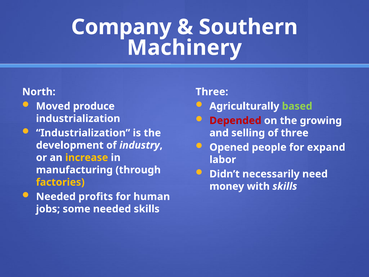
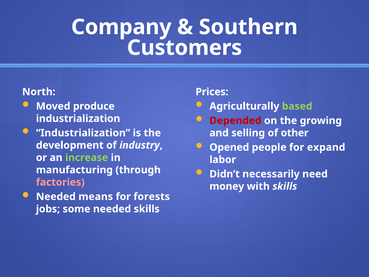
Machinery: Machinery -> Customers
Three at (212, 92): Three -> Prices
of three: three -> other
increase colour: yellow -> light green
factories colour: yellow -> pink
profits: profits -> means
human: human -> forests
